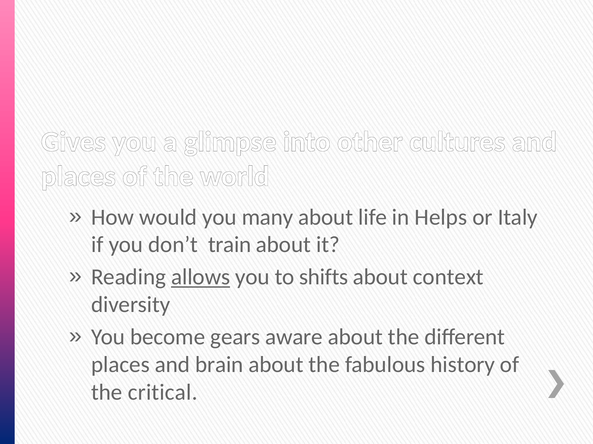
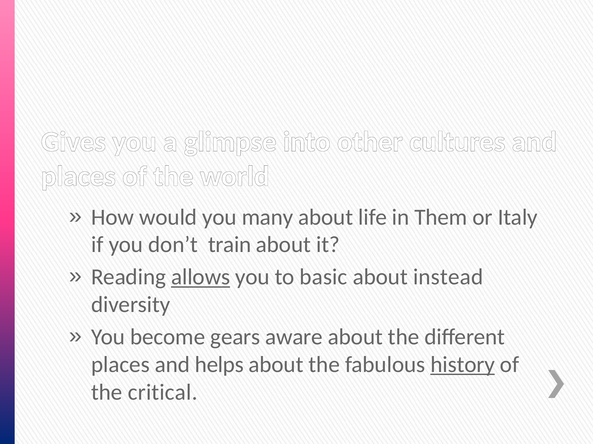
Helps: Helps -> Them
shifts: shifts -> basic
context: context -> instead
brain: brain -> helps
history underline: none -> present
